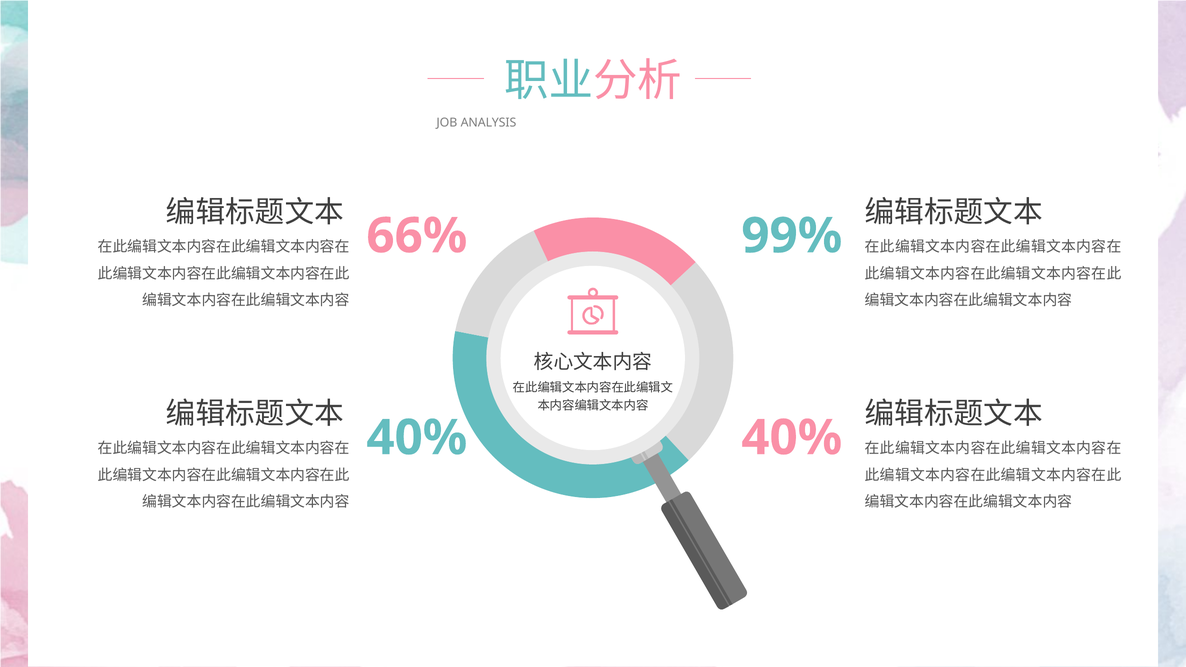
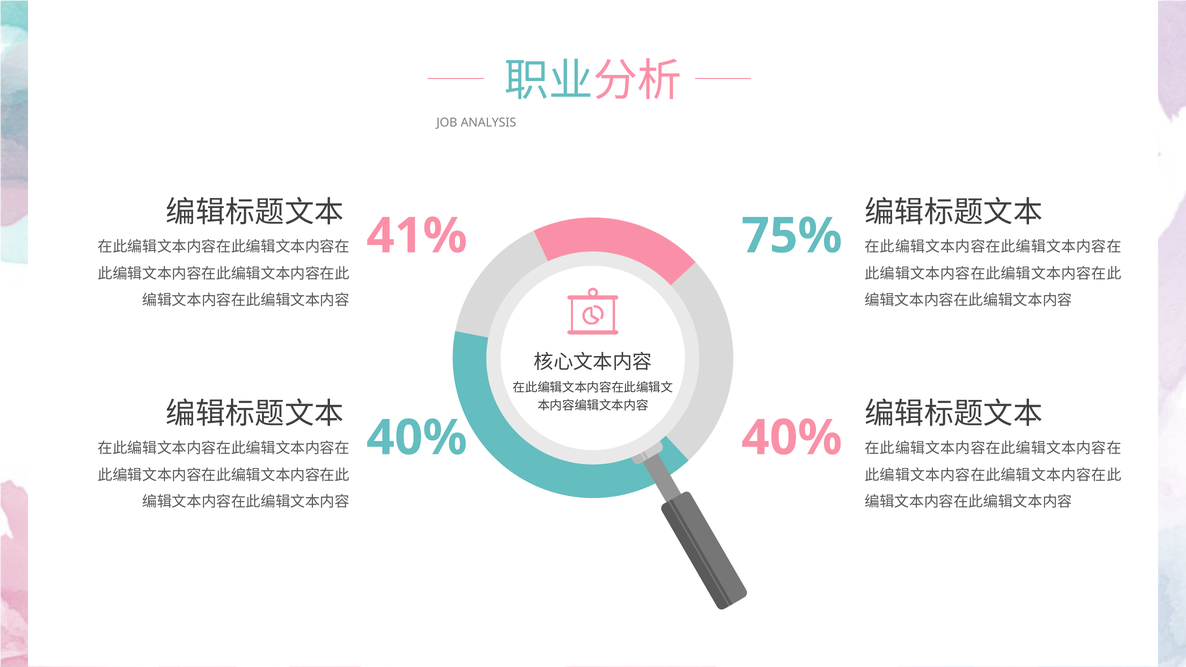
66%: 66% -> 41%
99%: 99% -> 75%
